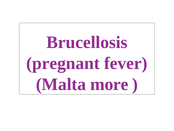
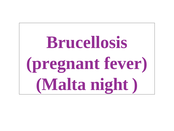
more: more -> night
